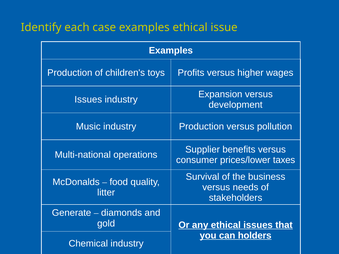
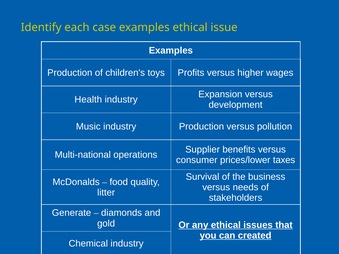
Issues at (88, 100): Issues -> Health
holders: holders -> created
